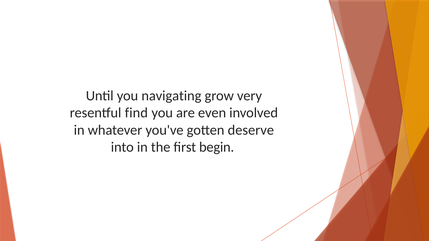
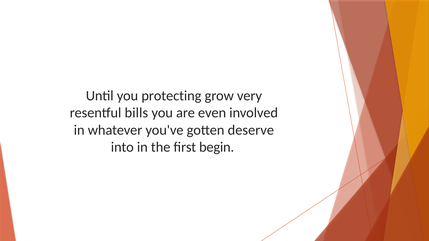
navigating: navigating -> protecting
find: find -> bills
